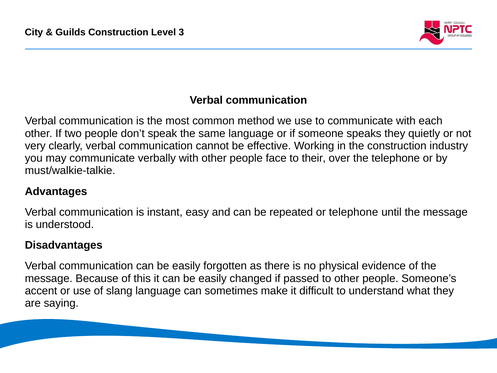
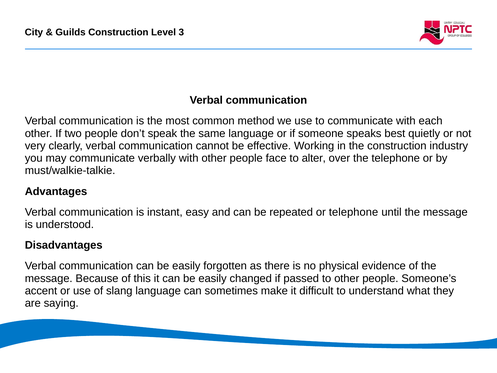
speaks they: they -> best
their: their -> alter
